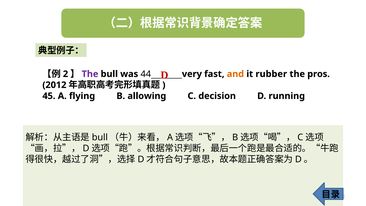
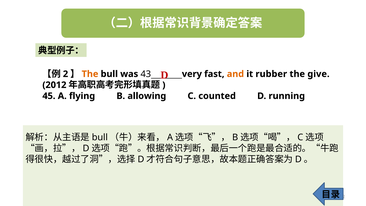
The at (90, 74) colour: purple -> orange
44: 44 -> 43
pros: pros -> give
decision: decision -> counted
